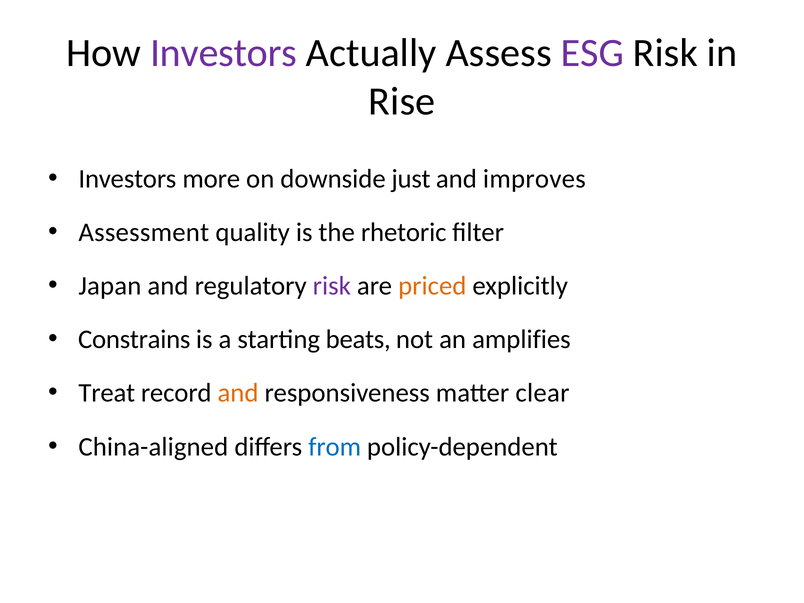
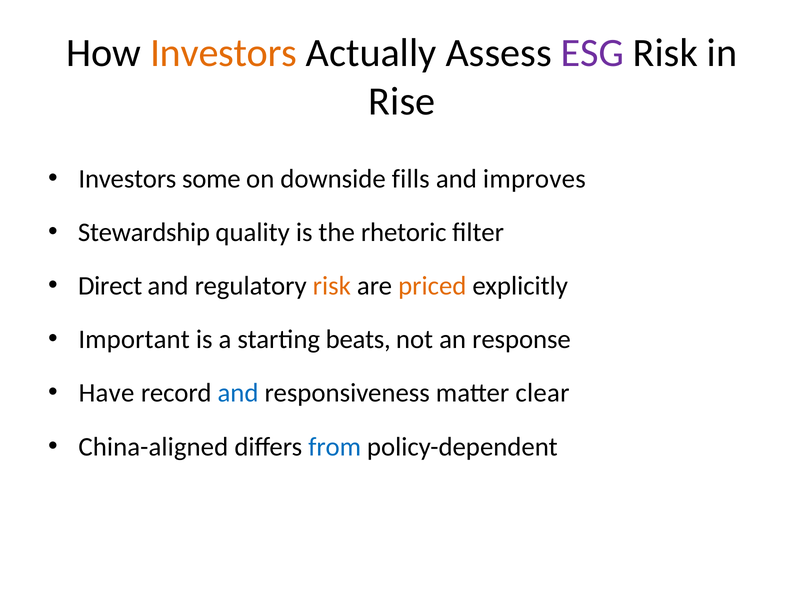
Investors at (224, 53) colour: purple -> orange
more: more -> some
just: just -> fills
Assessment: Assessment -> Stewardship
Japan: Japan -> Direct
risk at (332, 286) colour: purple -> orange
Constrains: Constrains -> Important
amplifies: amplifies -> response
Treat: Treat -> Have
and at (238, 393) colour: orange -> blue
